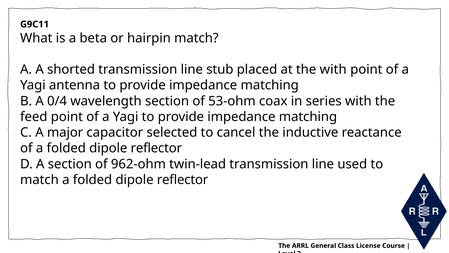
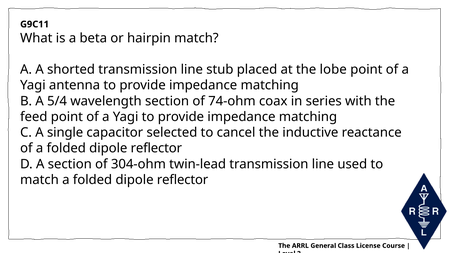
the with: with -> lobe
0/4: 0/4 -> 5/4
53-ohm: 53-ohm -> 74-ohm
major: major -> single
962-ohm: 962-ohm -> 304-ohm
